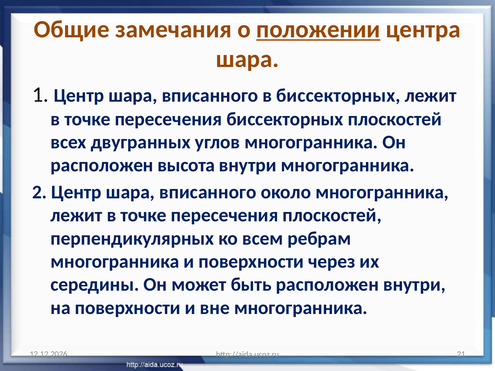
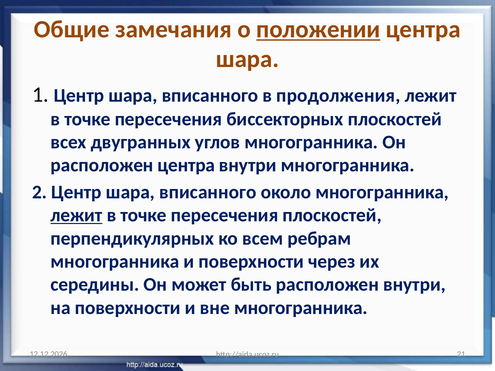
в биссекторных: биссекторных -> продолжения
расположен высота: высота -> центра
лежит at (77, 215) underline: none -> present
